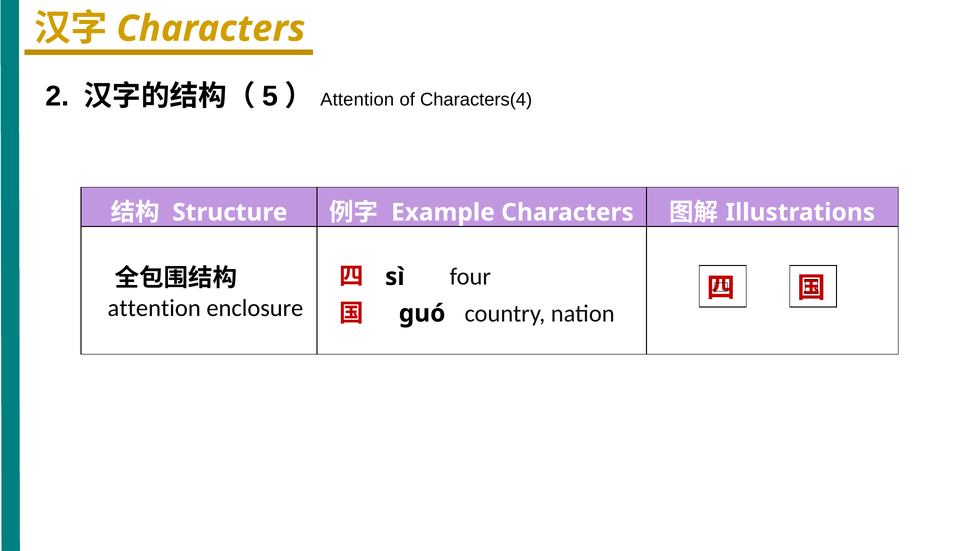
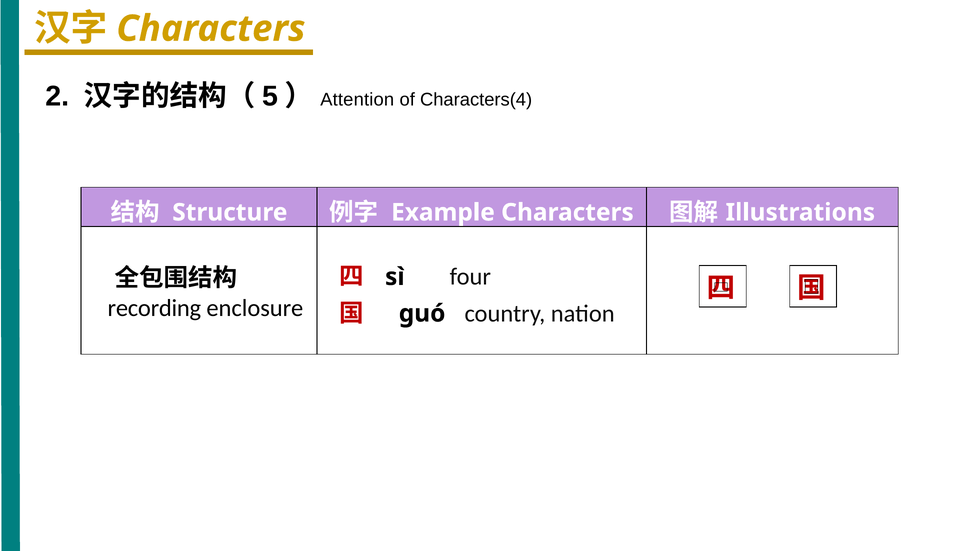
attention at (154, 309): attention -> recording
